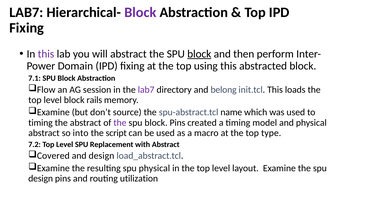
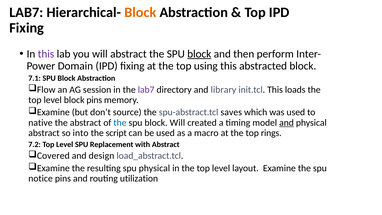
Block at (140, 12) colour: purple -> orange
belong: belong -> library
block rails: rails -> pins
name: name -> saves
timing at (41, 123): timing -> native
the at (120, 123) colour: purple -> blue
block Pins: Pins -> Will
and at (287, 123) underline: none -> present
type: type -> rings
design at (41, 178): design -> notice
